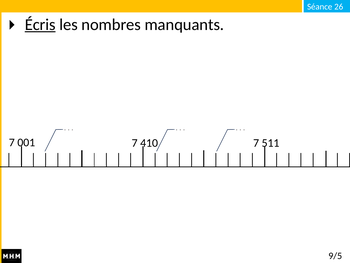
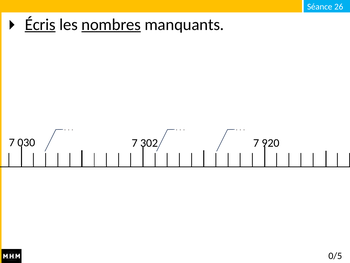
nombres underline: none -> present
001: 001 -> 030
410: 410 -> 302
511: 511 -> 920
9/5: 9/5 -> 0/5
